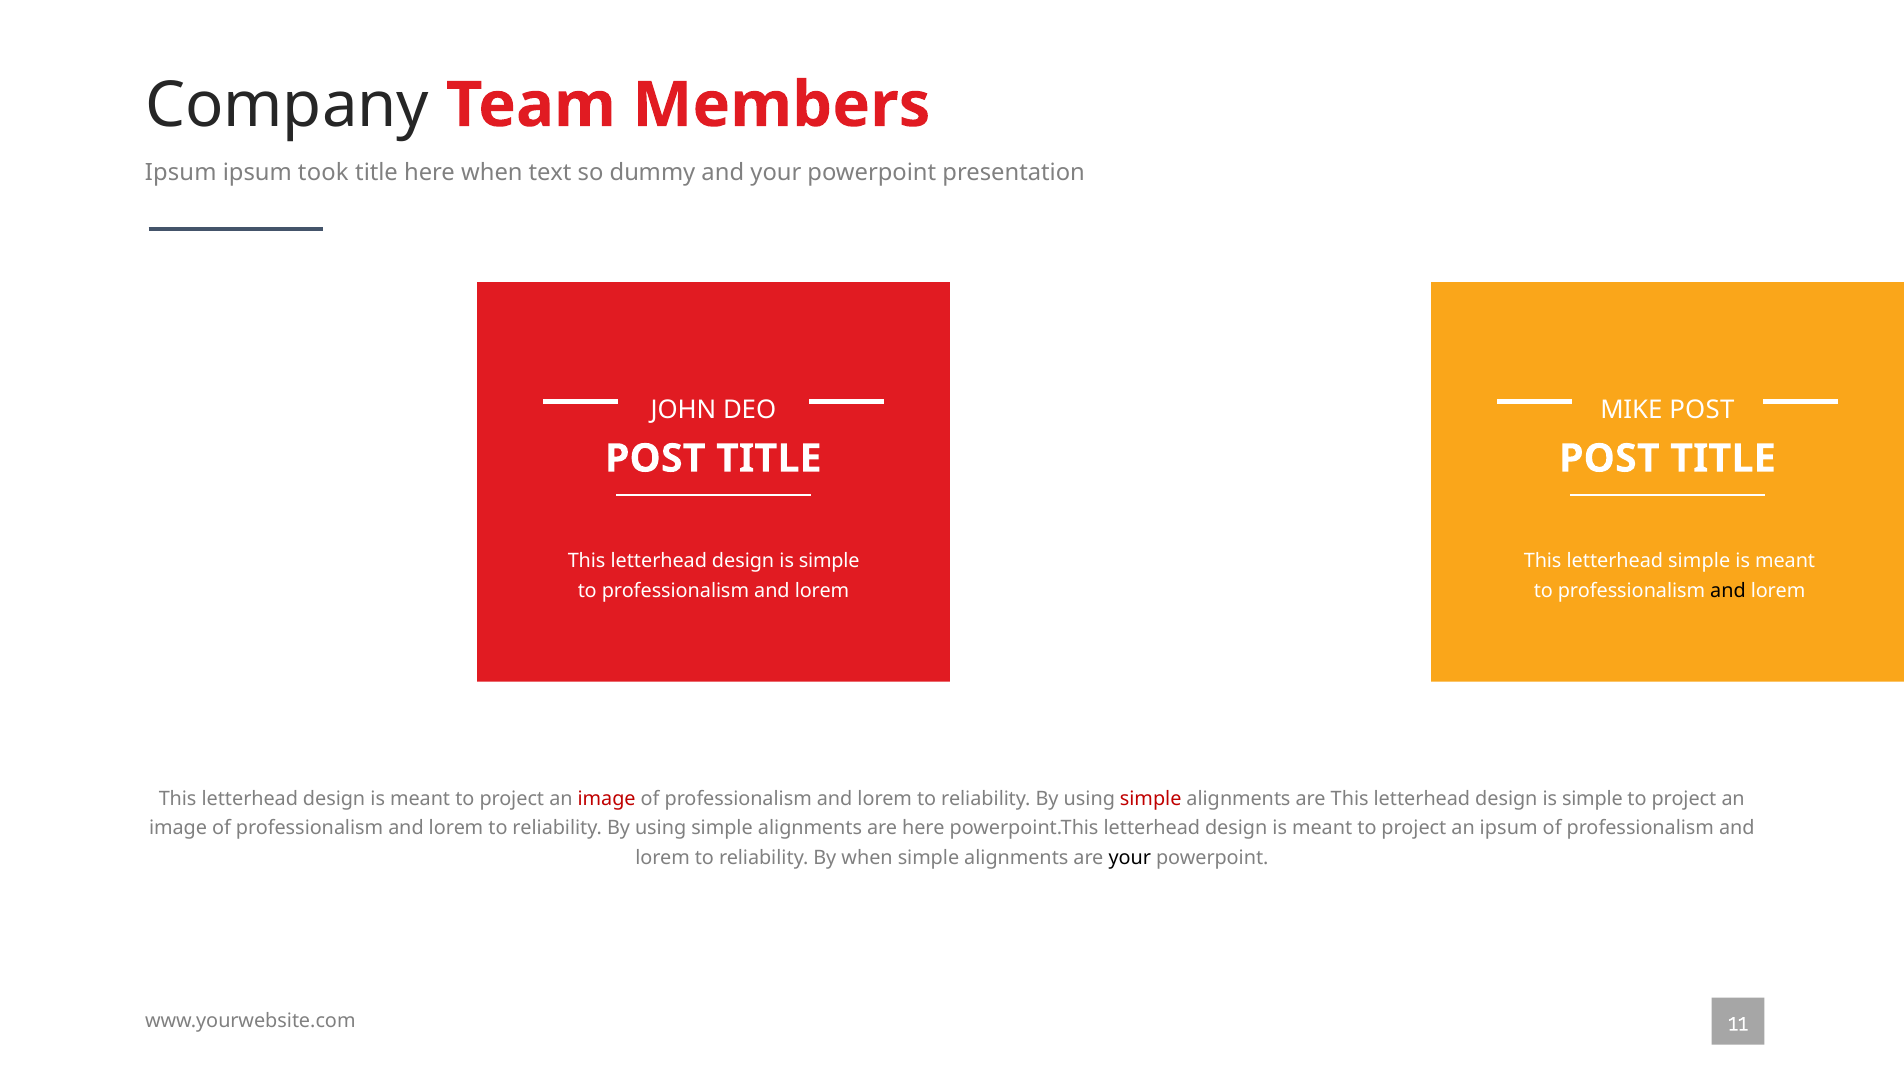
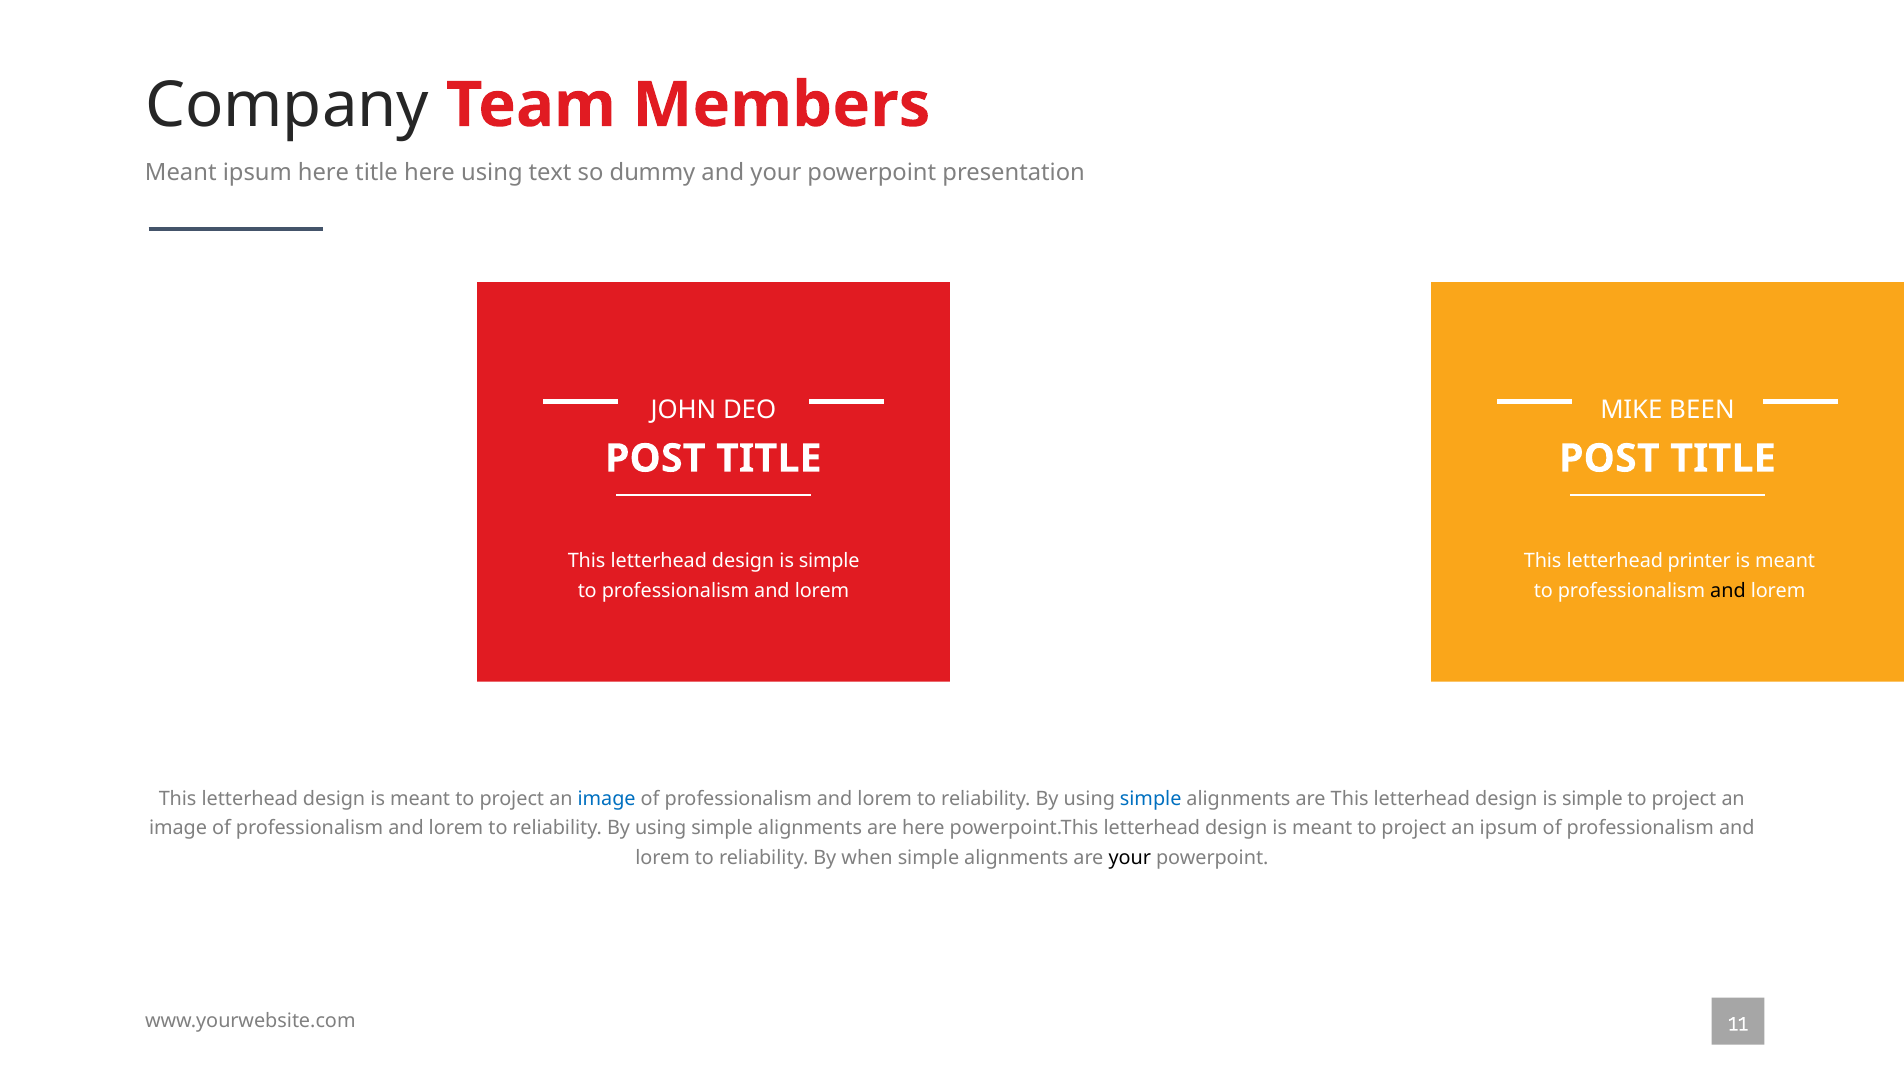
Ipsum at (181, 172): Ipsum -> Meant
ipsum took: took -> here
here when: when -> using
MIKE POST: POST -> BEEN
letterhead simple: simple -> printer
image at (607, 799) colour: red -> blue
simple at (1151, 799) colour: red -> blue
